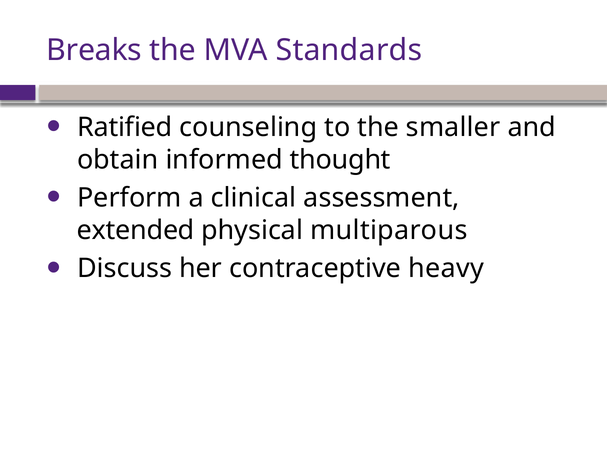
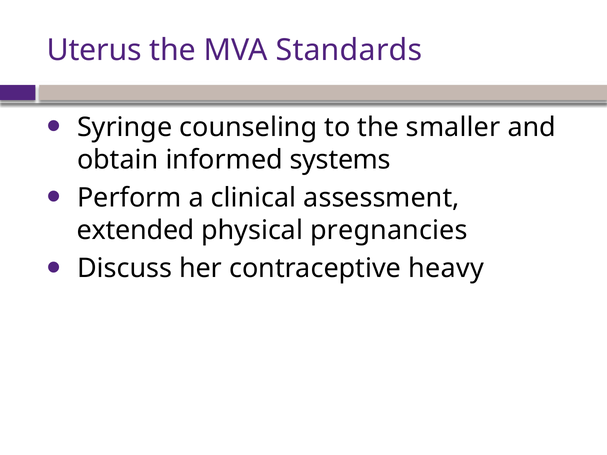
Breaks: Breaks -> Uterus
Ratified: Ratified -> Syringe
thought: thought -> systems
multiparous: multiparous -> pregnancies
